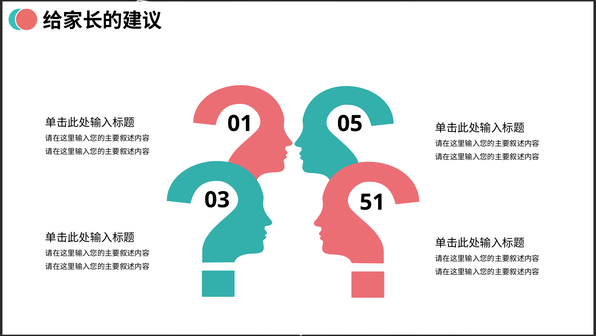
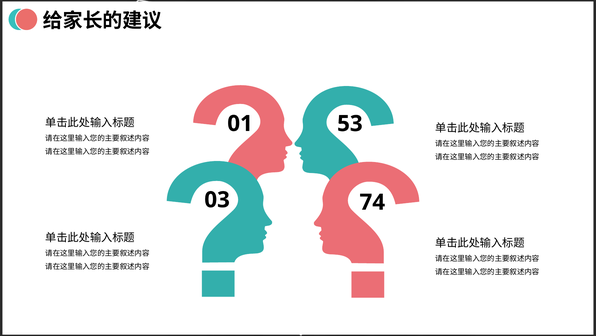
05: 05 -> 53
51: 51 -> 74
